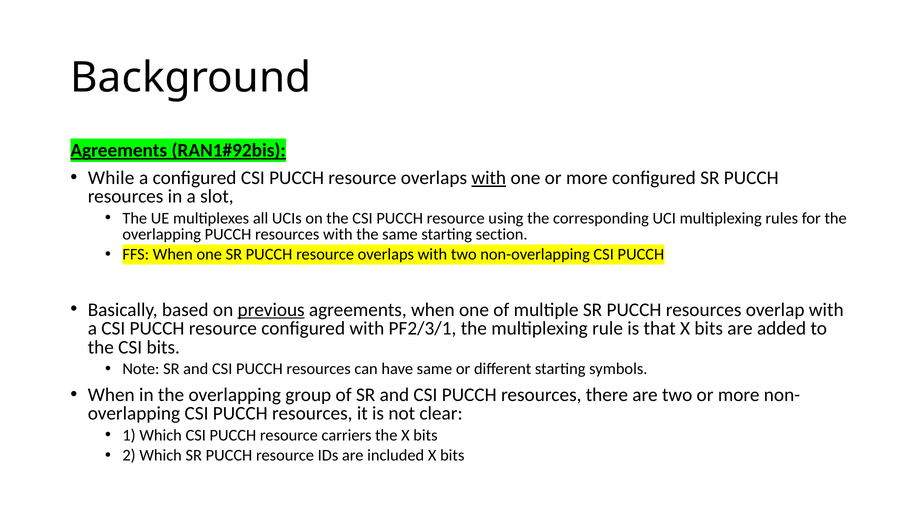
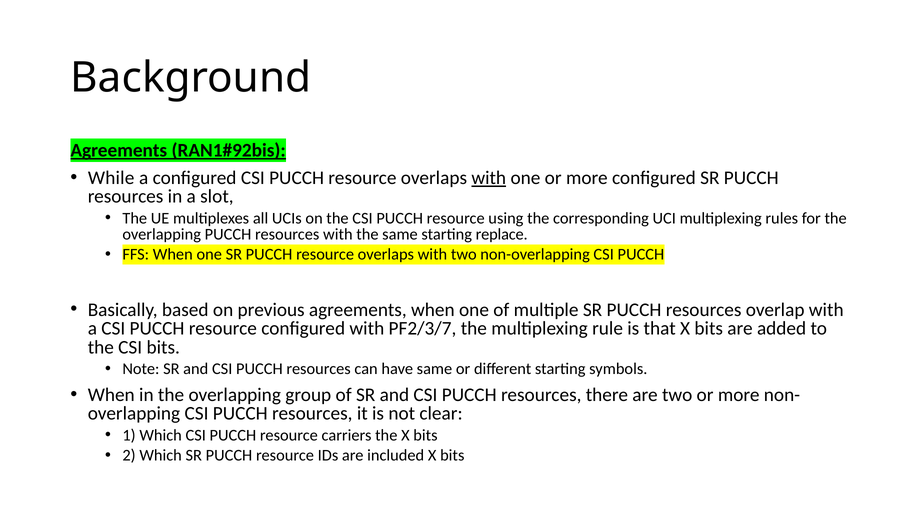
section: section -> replace
previous underline: present -> none
PF2/3/1: PF2/3/1 -> PF2/3/7
